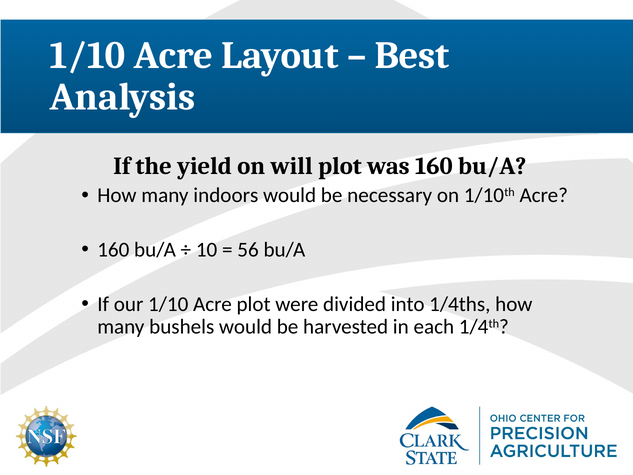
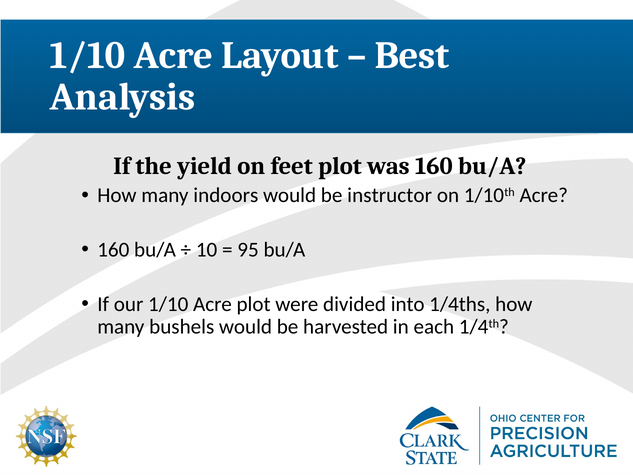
will: will -> feet
necessary: necessary -> instructor
56: 56 -> 95
